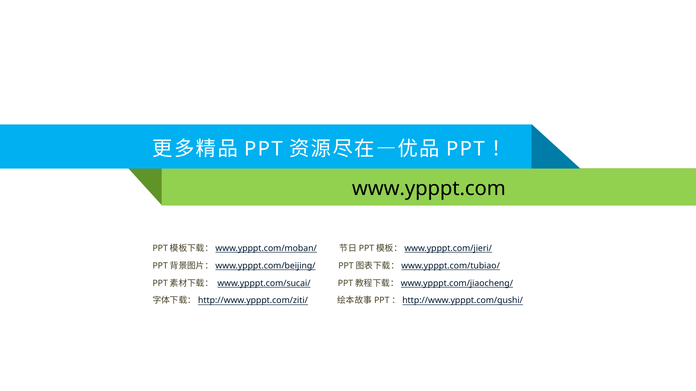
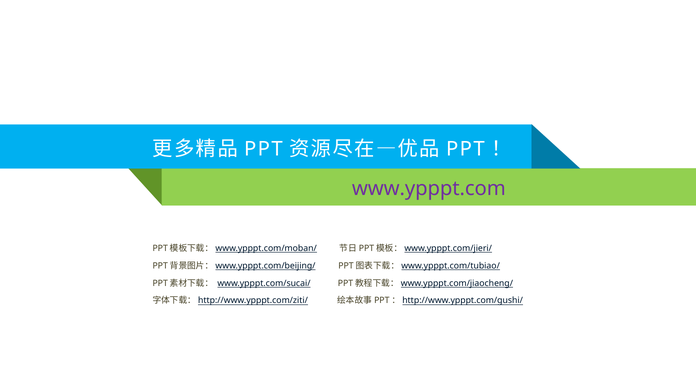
www.ypppt.com colour: black -> purple
